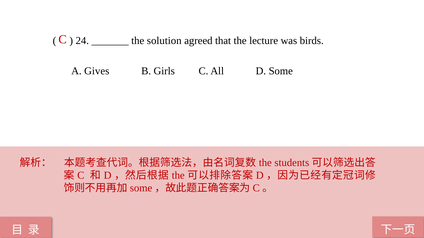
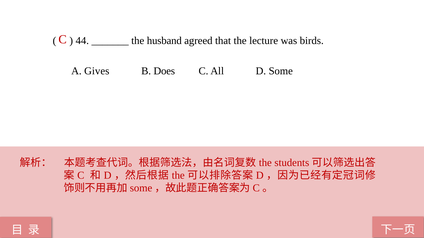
24: 24 -> 44
solution: solution -> husband
Girls: Girls -> Does
